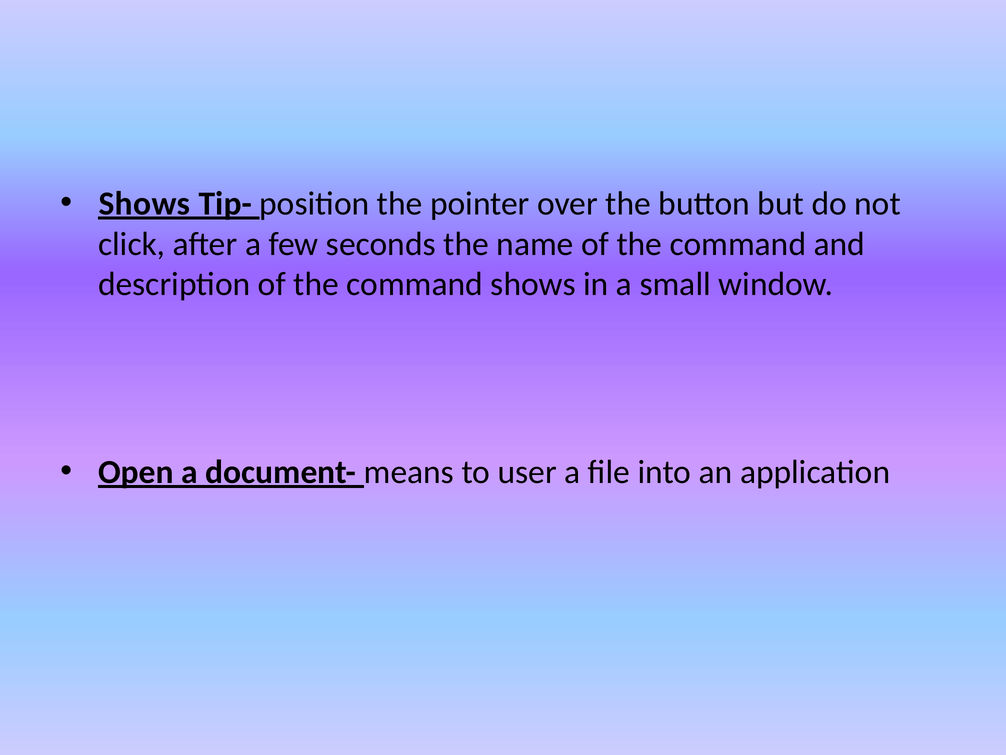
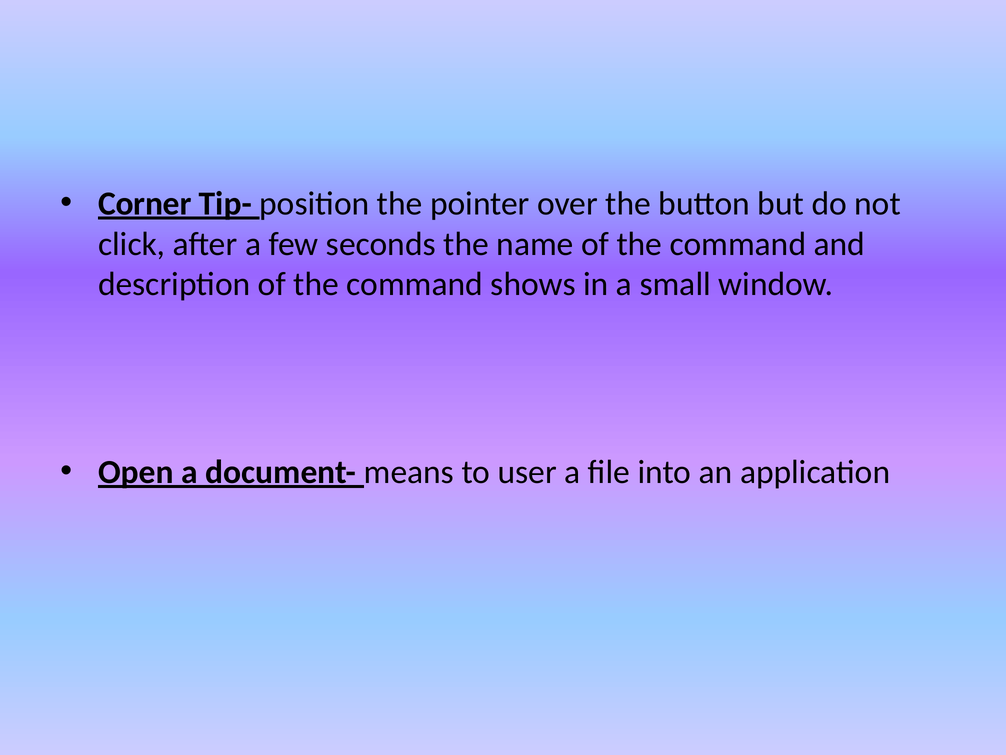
Shows at (144, 204): Shows -> Corner
